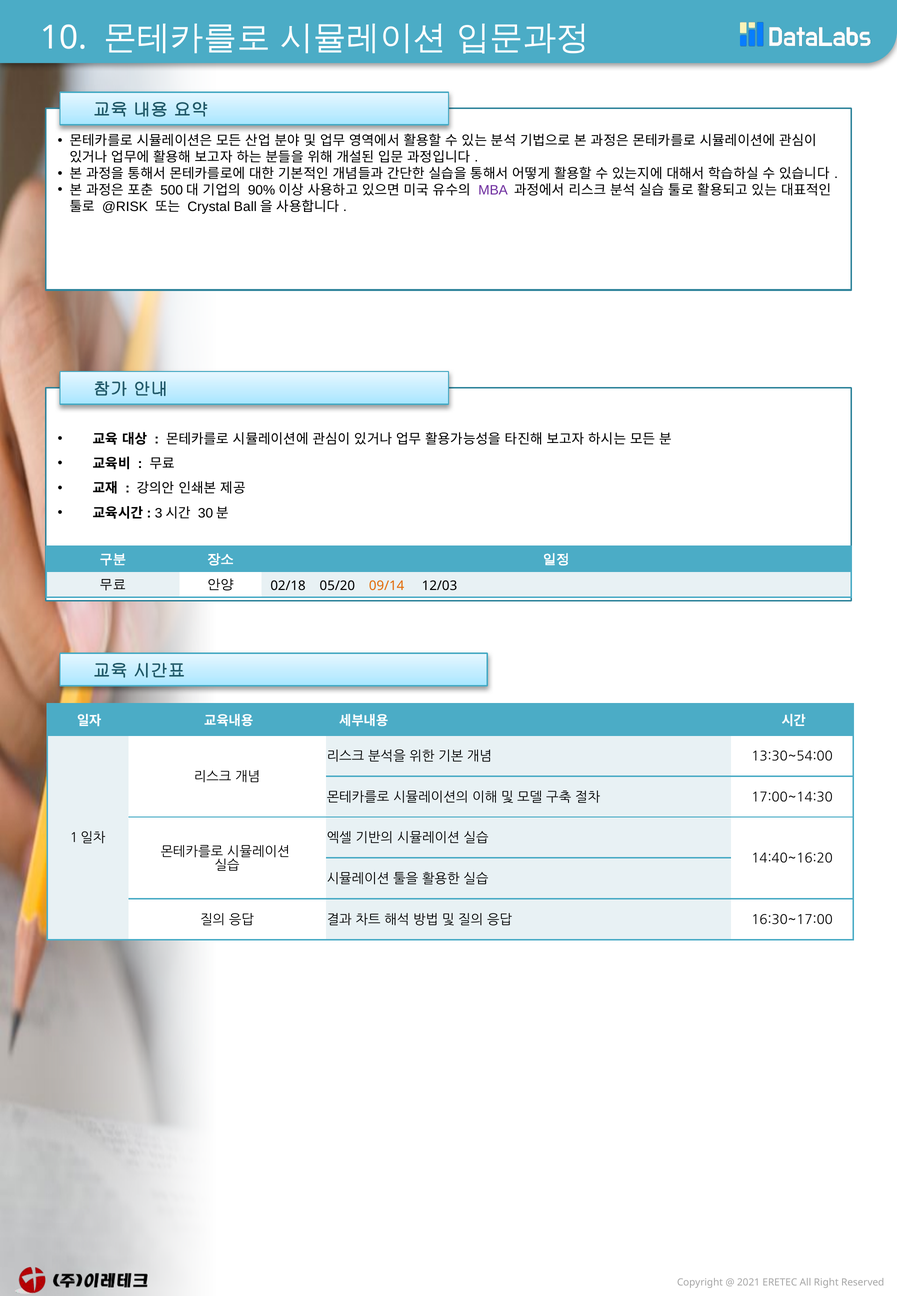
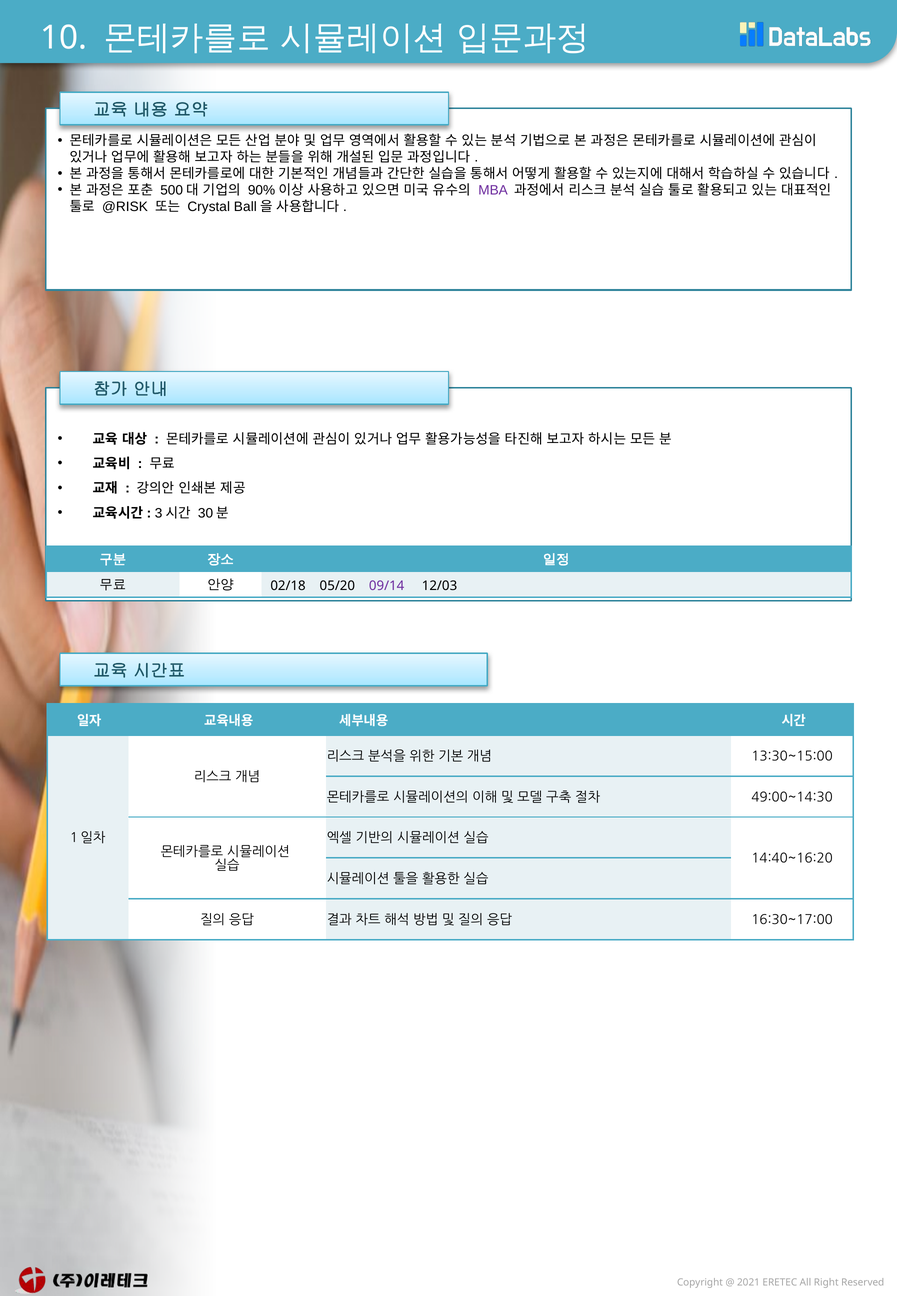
09/14 colour: orange -> purple
13:30~54:00: 13:30~54:00 -> 13:30~15:00
17:00~14:30: 17:00~14:30 -> 49:00~14:30
